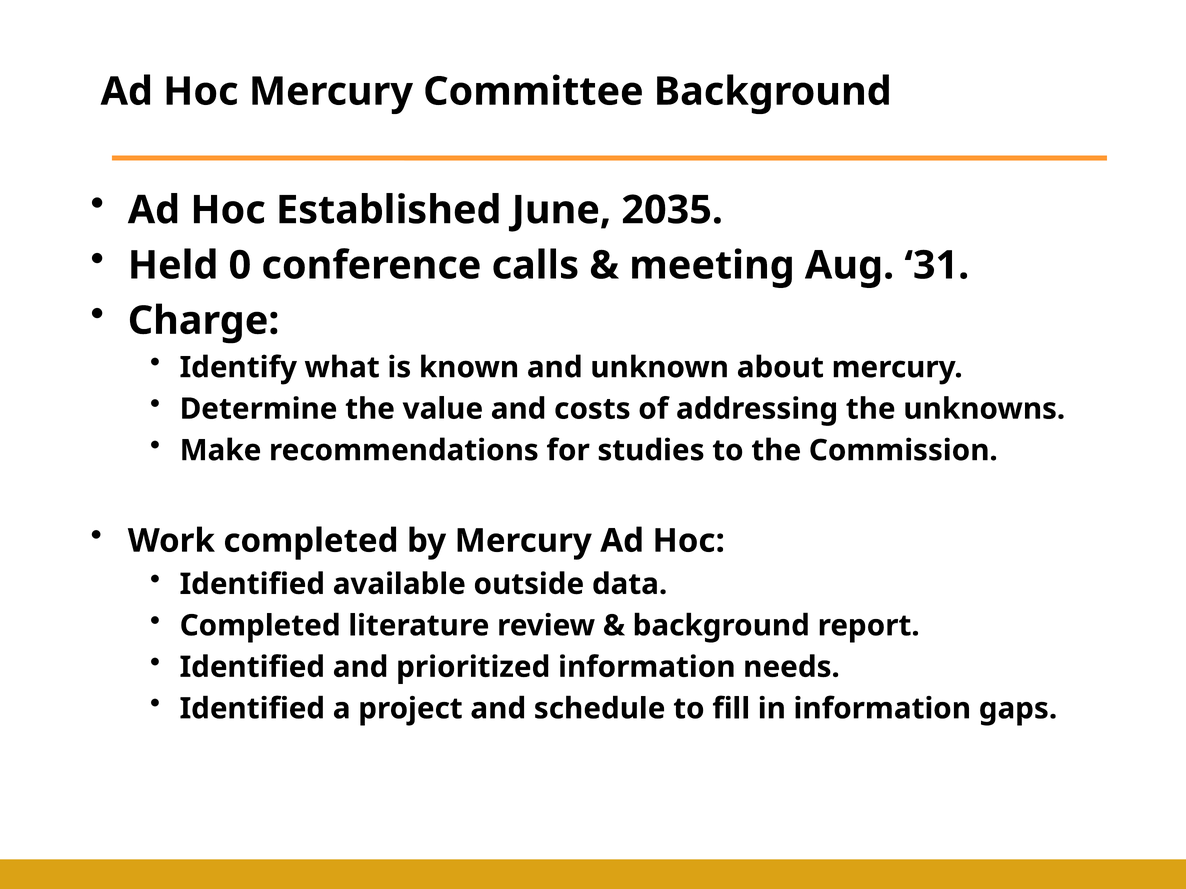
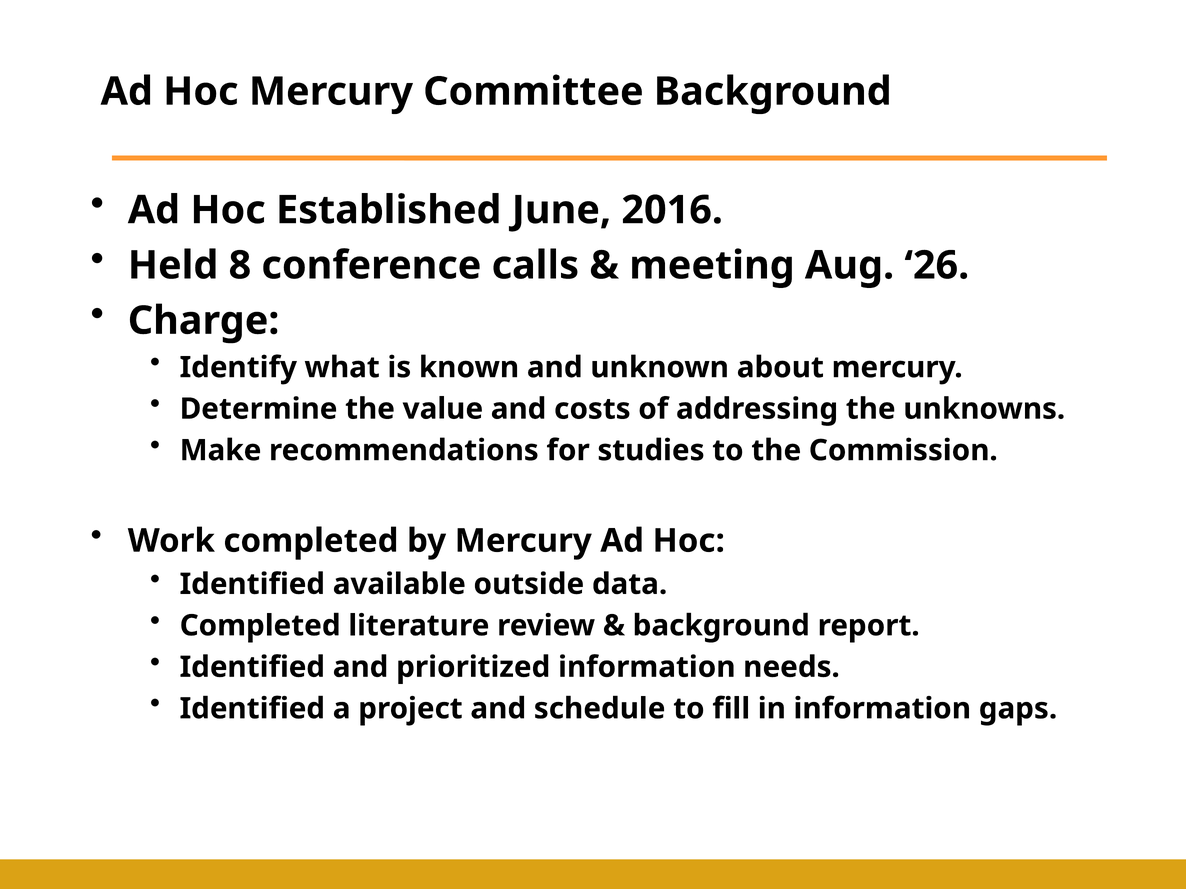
2035: 2035 -> 2016
0: 0 -> 8
31: 31 -> 26
